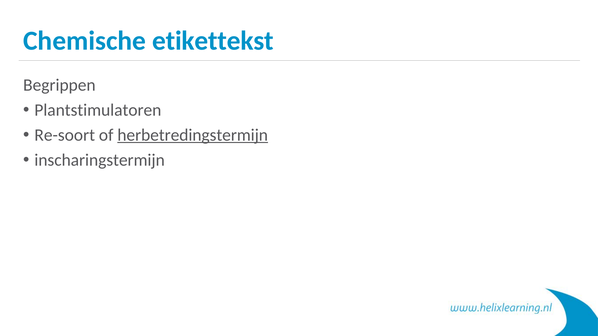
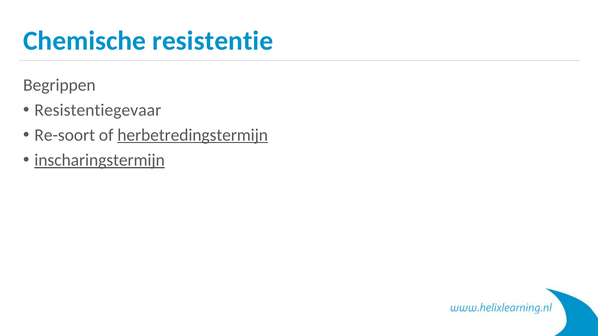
etikettekst: etikettekst -> resistentie
Plantstimulatoren: Plantstimulatoren -> Resistentiegevaar
inscharingstermijn underline: none -> present
